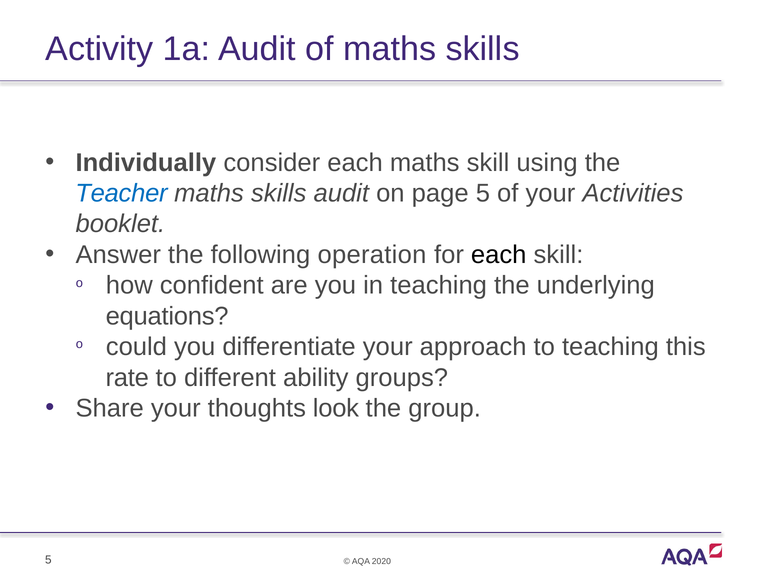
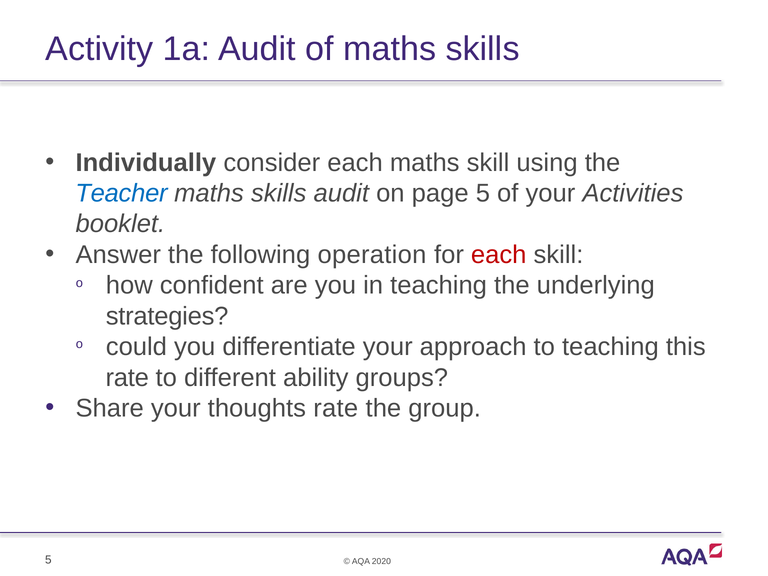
each at (499, 255) colour: black -> red
equations: equations -> strategies
thoughts look: look -> rate
